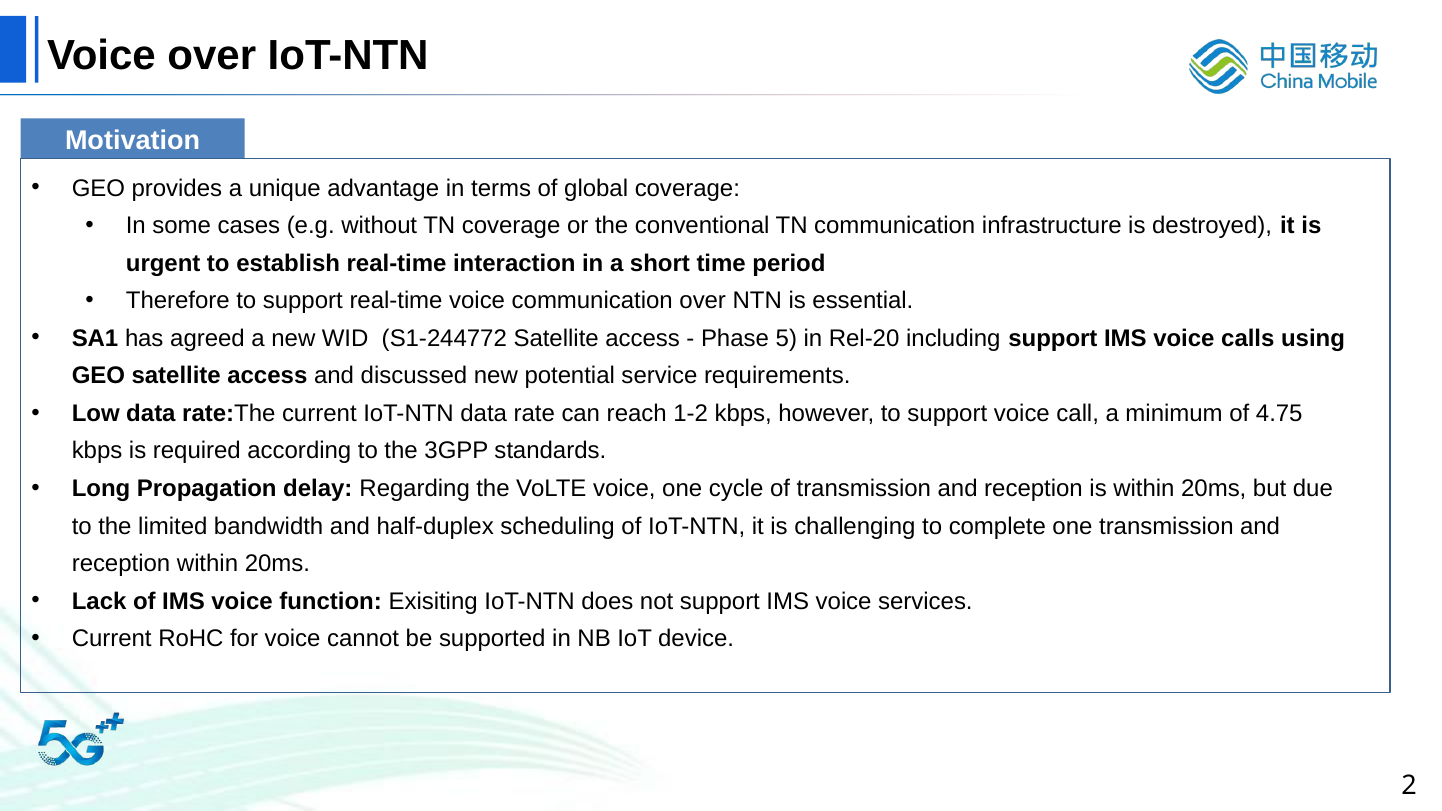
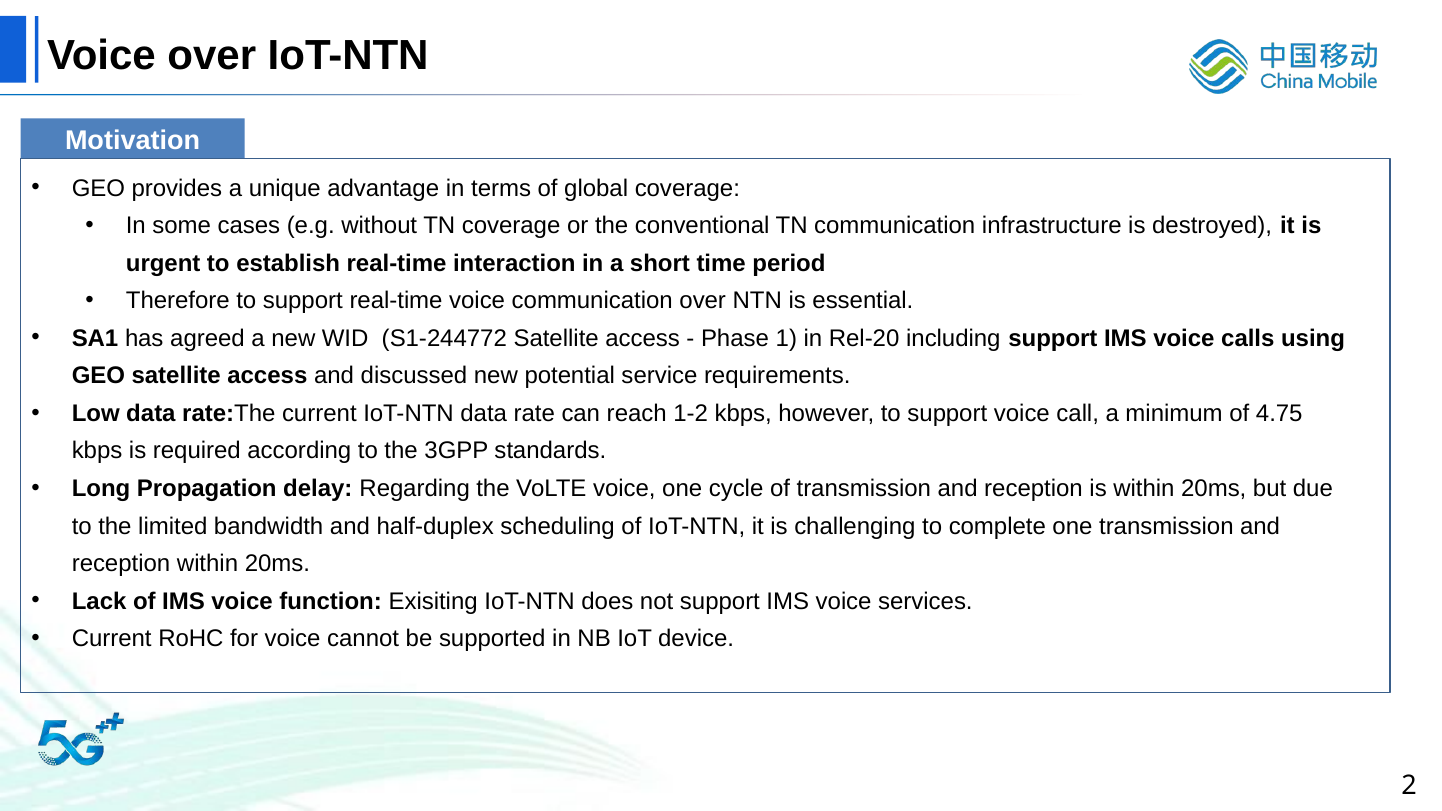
5: 5 -> 1
